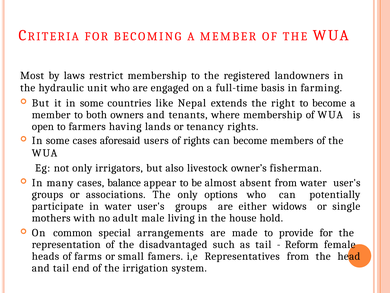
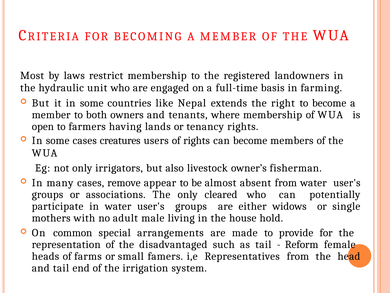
aforesaid: aforesaid -> creatures
balance: balance -> remove
options: options -> cleared
